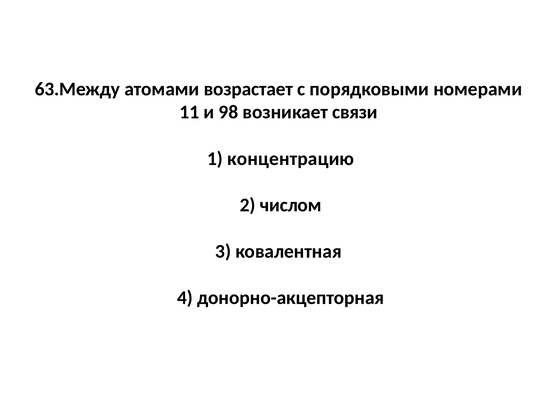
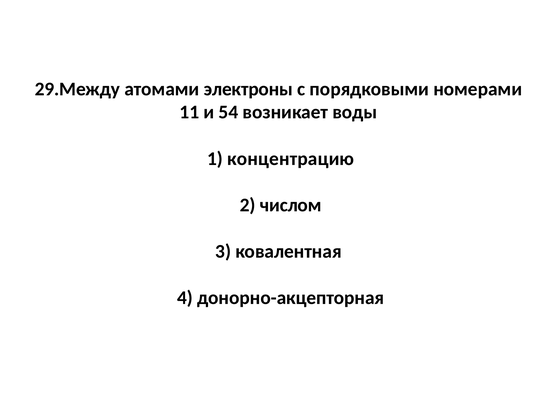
63.Между: 63.Между -> 29.Между
возрастает: возрастает -> электроны
98: 98 -> 54
связи: связи -> воды
